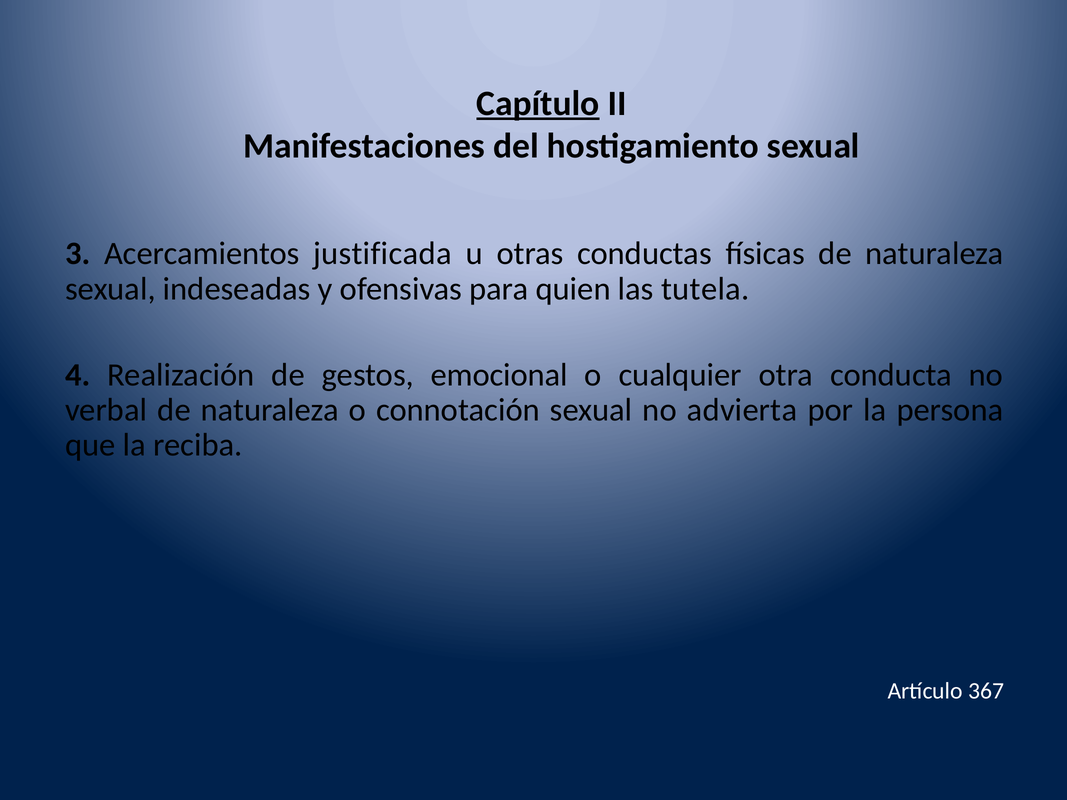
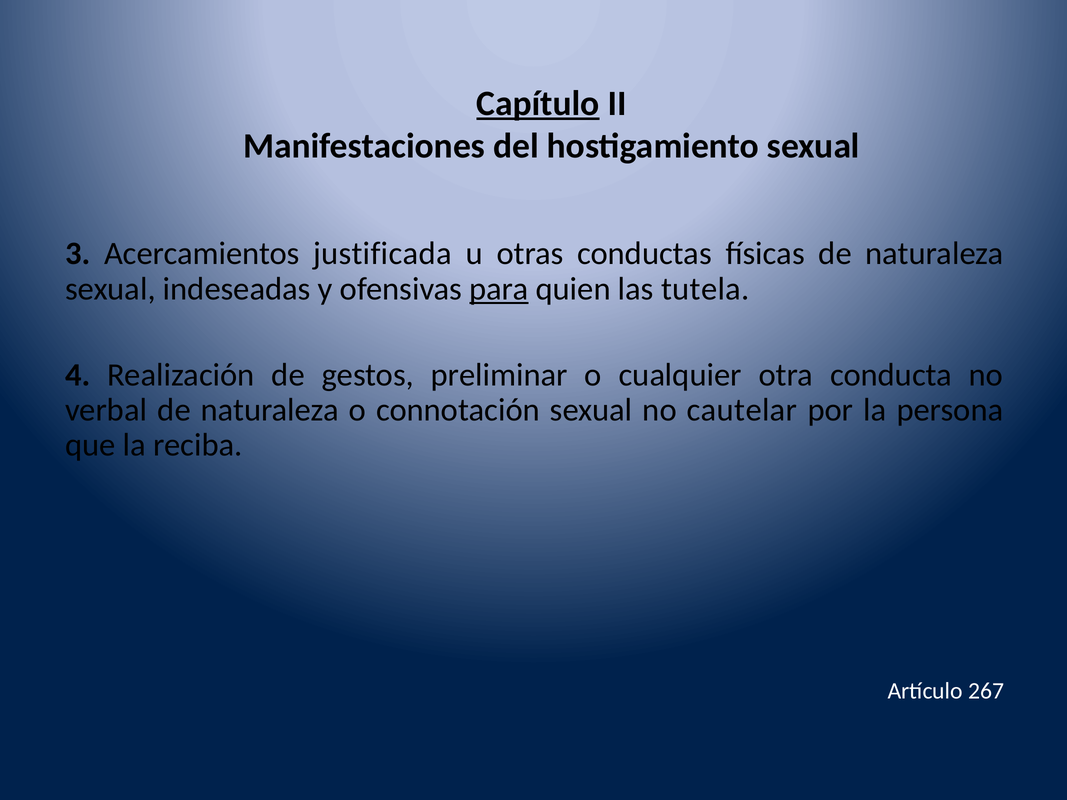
para underline: none -> present
emocional: emocional -> preliminar
advierta: advierta -> cautelar
367: 367 -> 267
